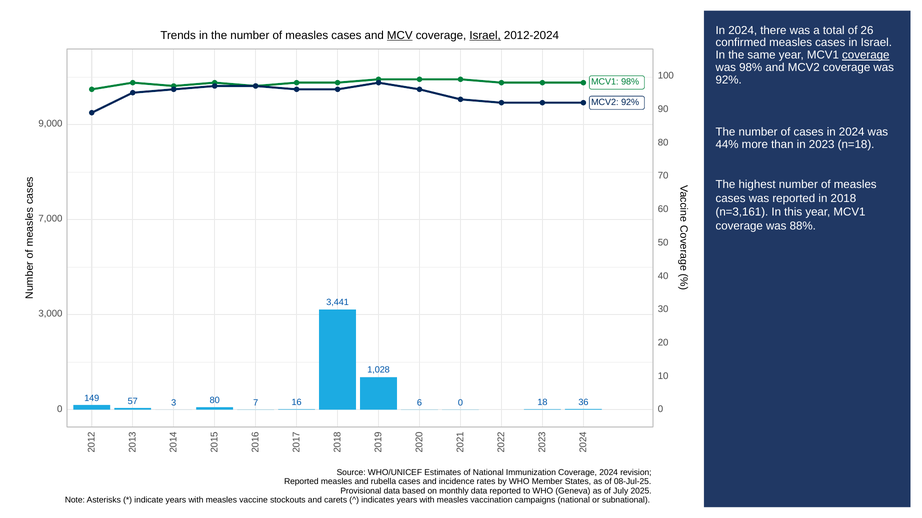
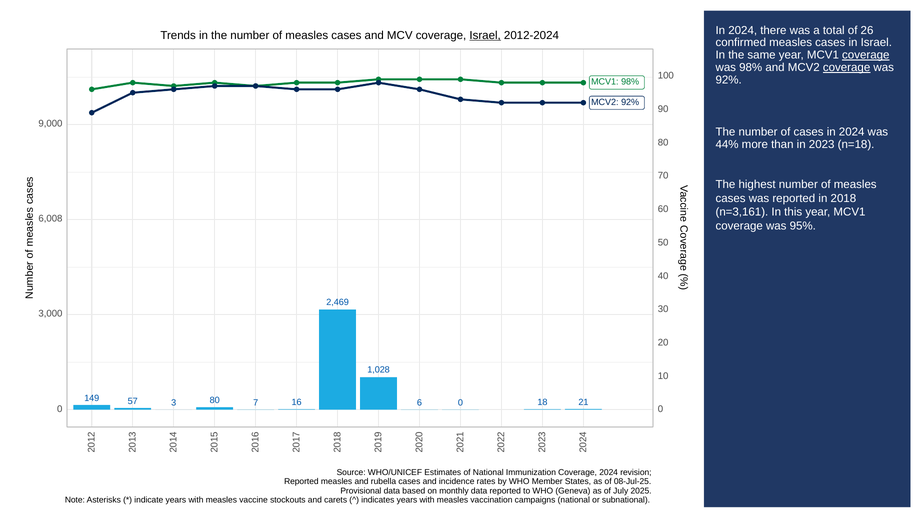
MCV underline: present -> none
coverage at (847, 68) underline: none -> present
7,000: 7,000 -> 6,008
88%: 88% -> 95%
3,441: 3,441 -> 2,469
36: 36 -> 21
